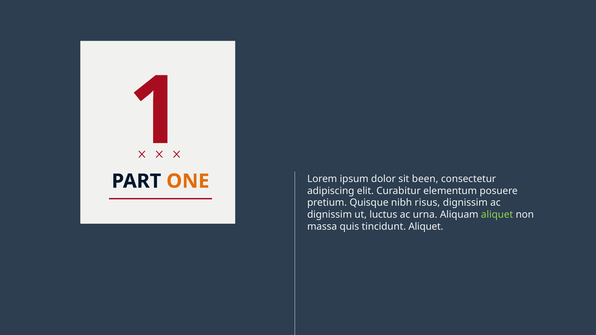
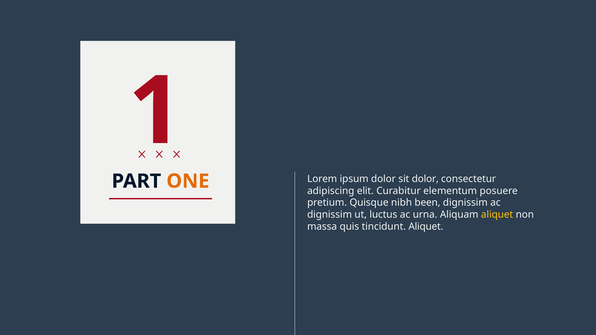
sit been: been -> dolor
risus: risus -> been
aliquet at (497, 215) colour: light green -> yellow
